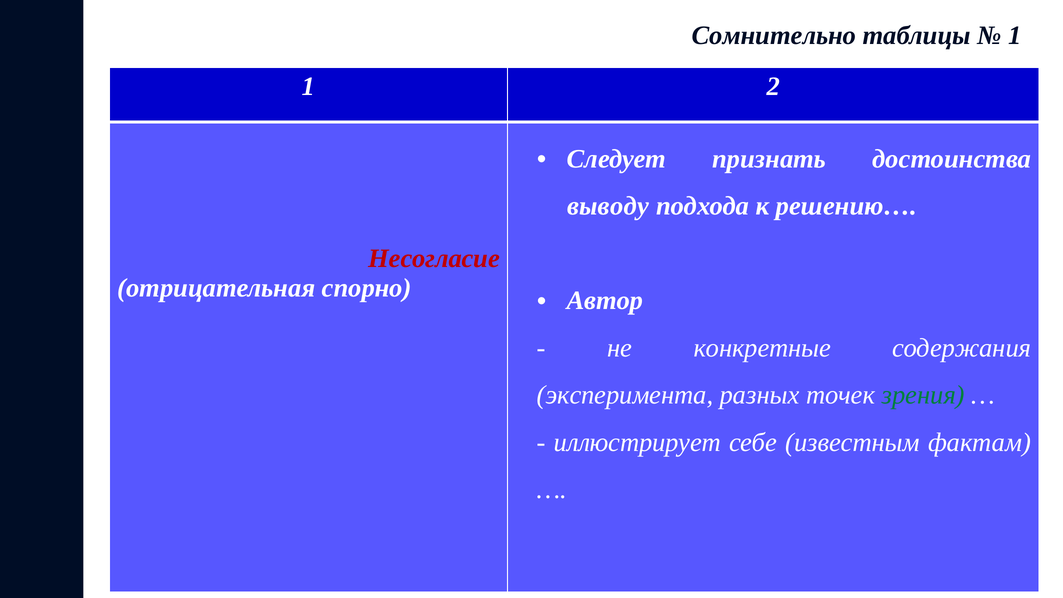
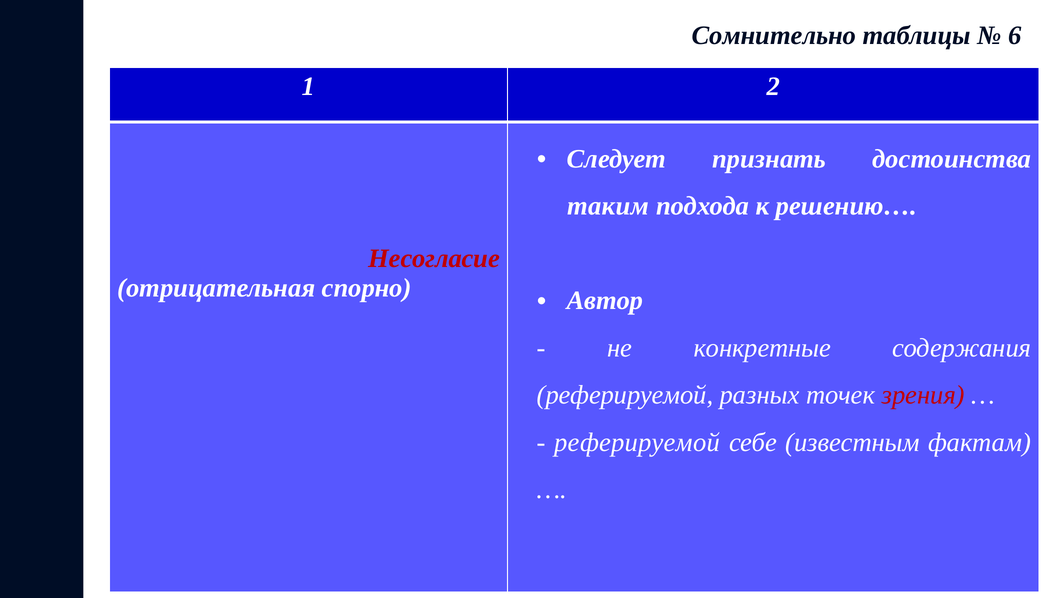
1 at (1015, 35): 1 -> 6
выводу: выводу -> таким
эксперимента at (625, 395): эксперимента -> реферируемой
зрения colour: green -> red
иллюстрирует at (637, 442): иллюстрирует -> реферируемой
